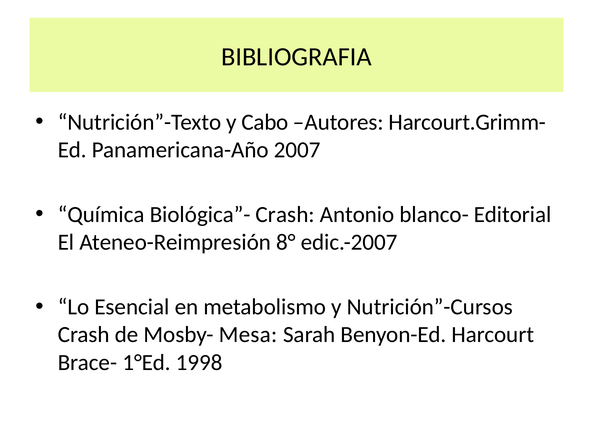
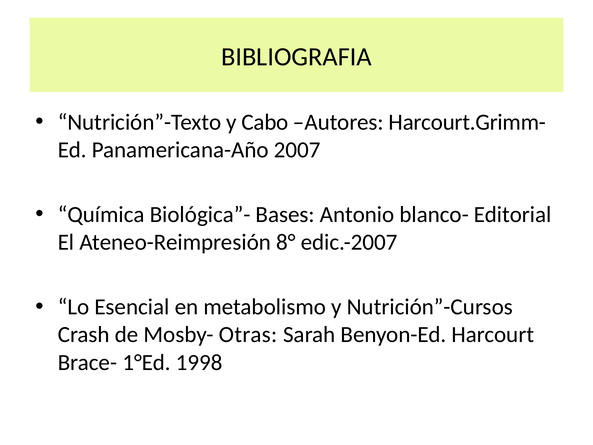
Biológica”- Crash: Crash -> Bases
Mesa: Mesa -> Otras
